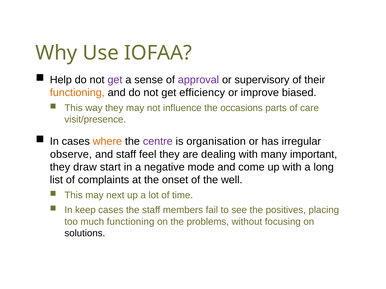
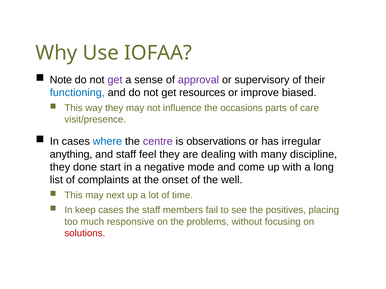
Help: Help -> Note
functioning at (77, 93) colour: orange -> blue
efficiency: efficiency -> resources
where colour: orange -> blue
organisation: organisation -> observations
observe: observe -> anything
important: important -> discipline
draw: draw -> done
much functioning: functioning -> responsive
solutions colour: black -> red
